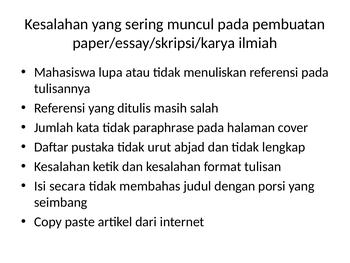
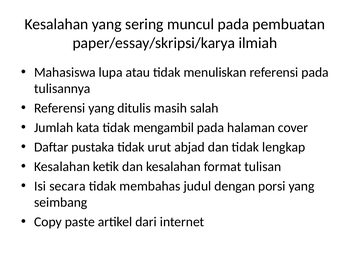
paraphrase: paraphrase -> mengambil
